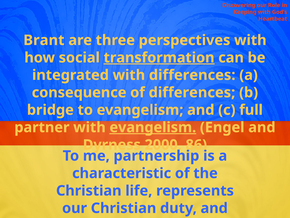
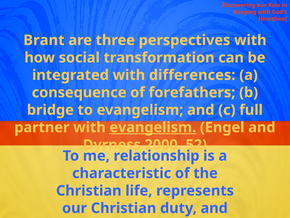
transformation underline: present -> none
of differences: differences -> forefathers
86: 86 -> 52
partnership: partnership -> relationship
